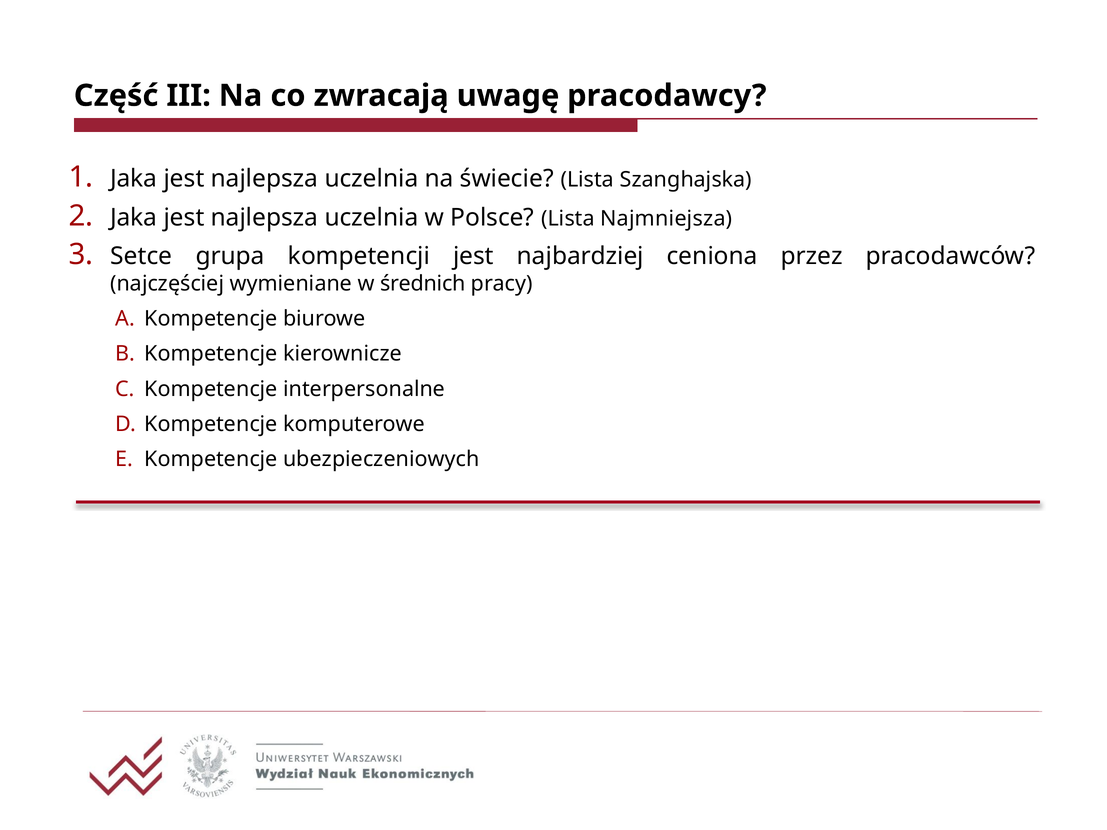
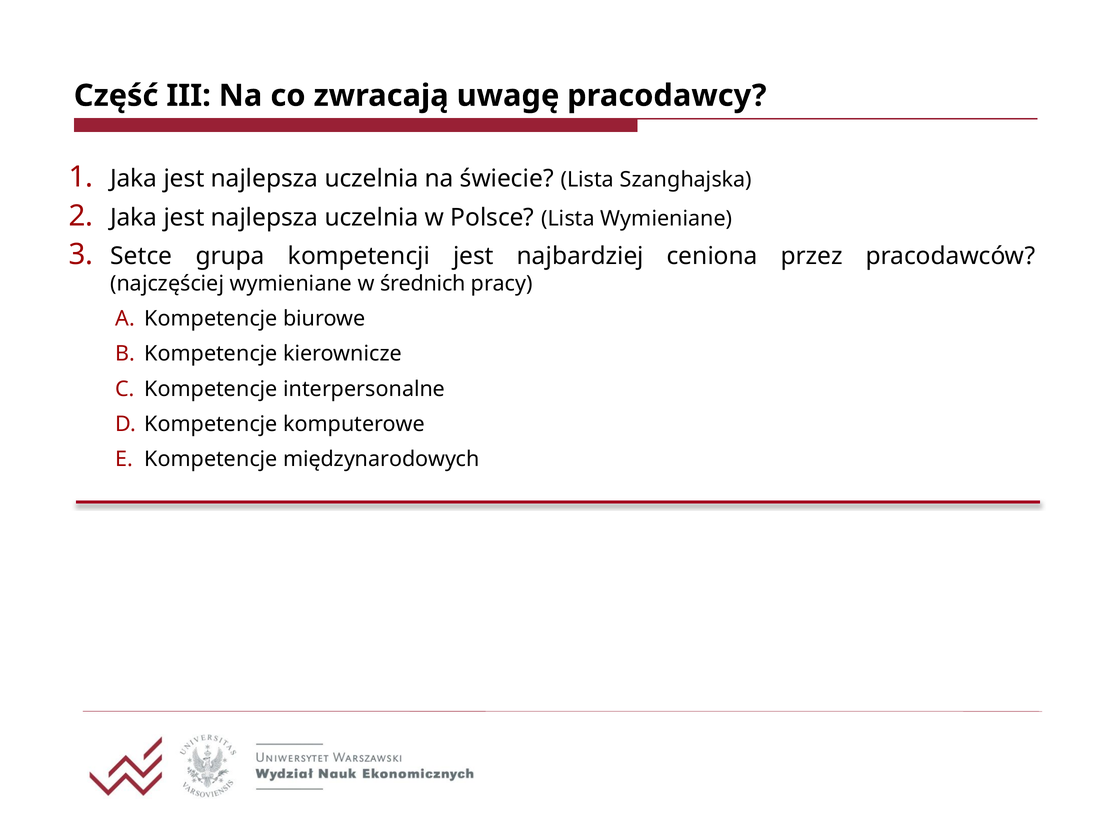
Lista Najmniejsza: Najmniejsza -> Wymieniane
ubezpieczeniowych: ubezpieczeniowych -> międzynarodowych
